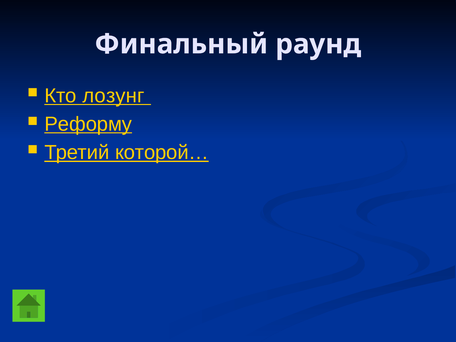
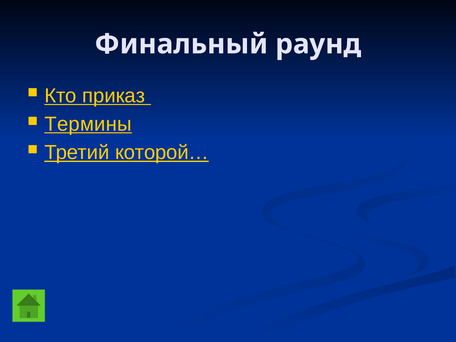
лозунг: лозунг -> приказ
Реформу: Реформу -> Термины
